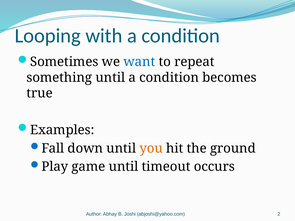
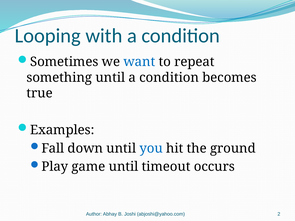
you colour: orange -> blue
